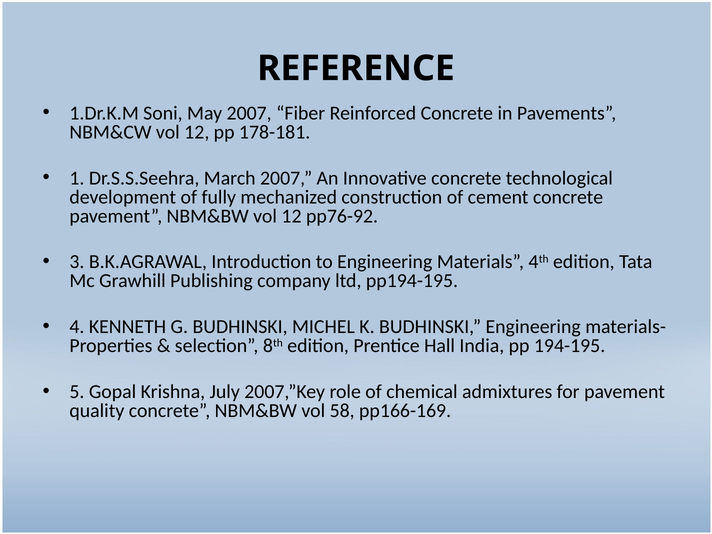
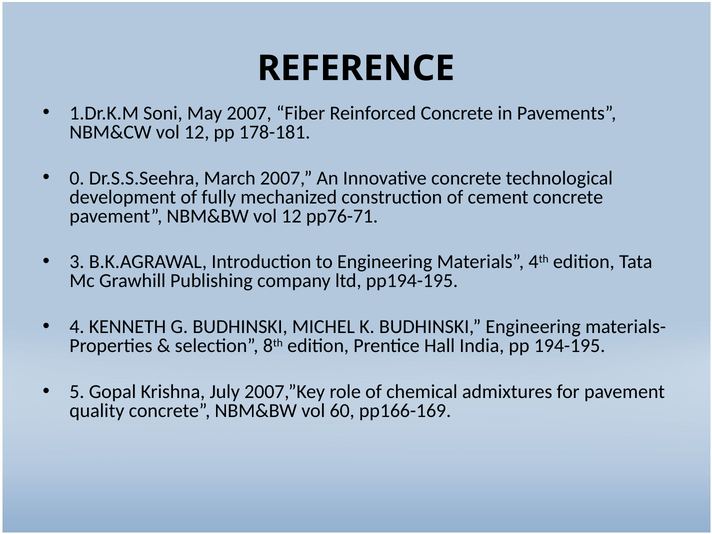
1: 1 -> 0
pp76-92: pp76-92 -> pp76-71
58: 58 -> 60
